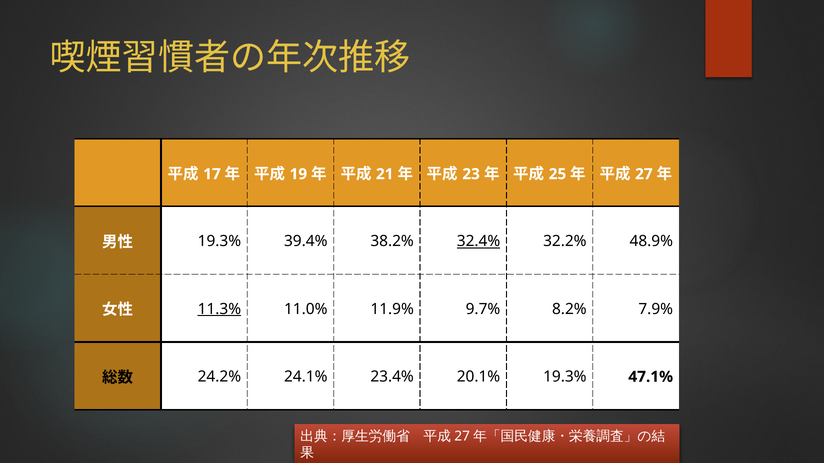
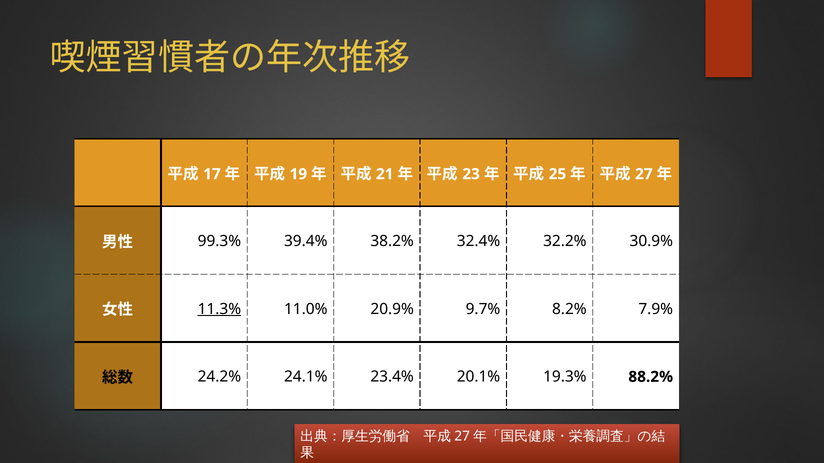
19.3% at (219, 241): 19.3% -> 99.3%
32.4% underline: present -> none
48.9%: 48.9% -> 30.9%
11.9%: 11.9% -> 20.9%
47.1%: 47.1% -> 88.2%
